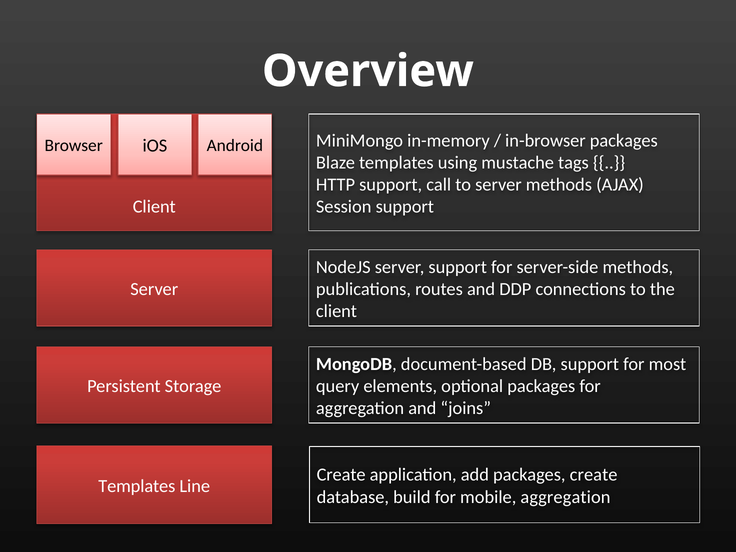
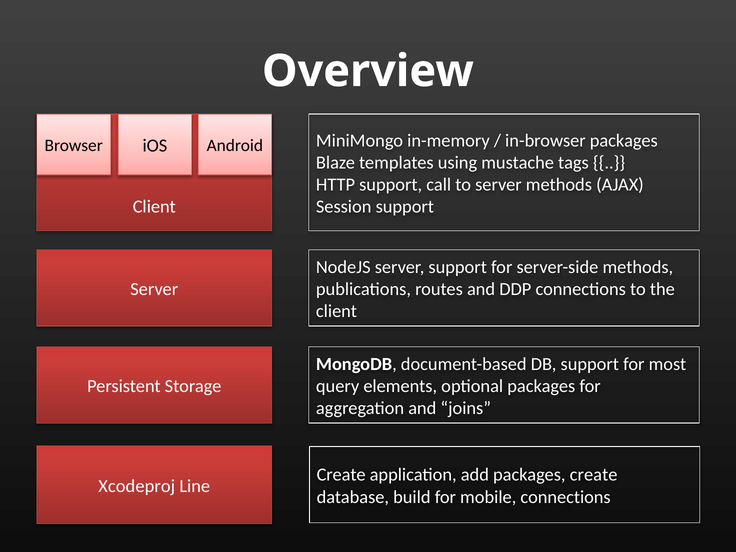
Templates at (137, 486): Templates -> Xcodeproj
mobile aggregation: aggregation -> connections
